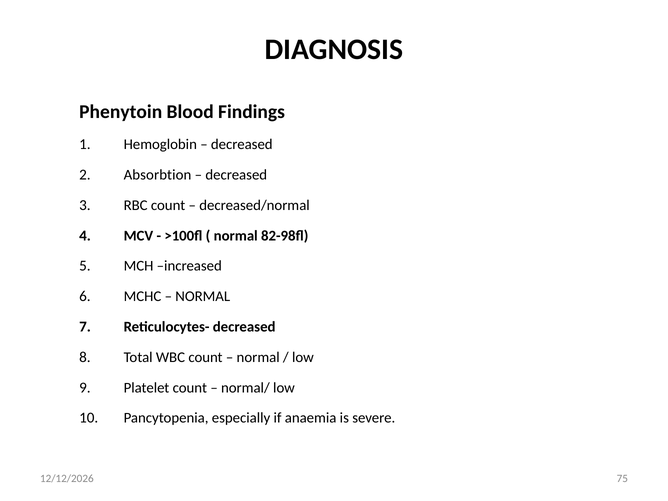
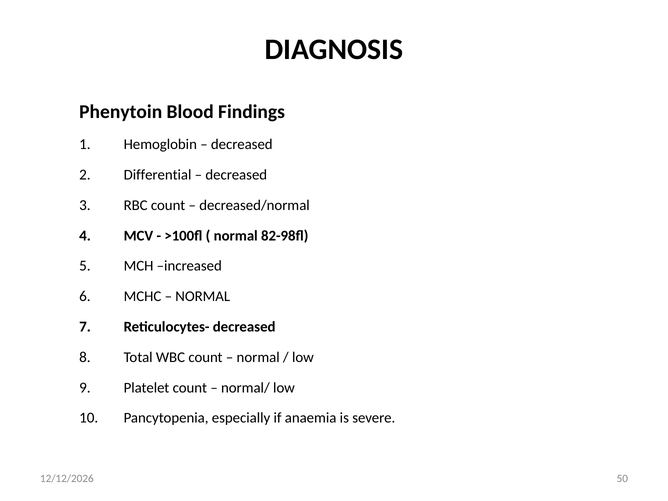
Absorbtion: Absorbtion -> Differential
75: 75 -> 50
